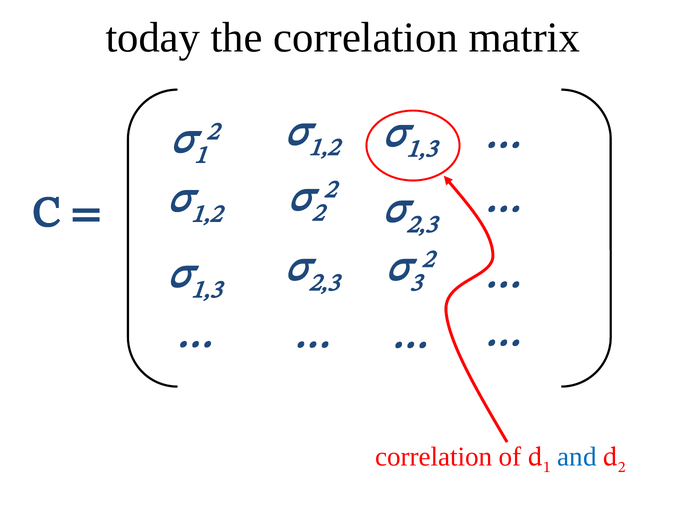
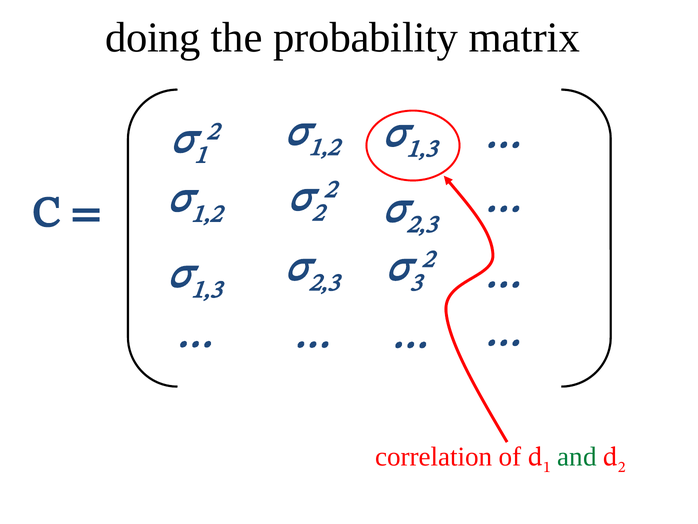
today: today -> doing
the correlation: correlation -> probability
and colour: blue -> green
